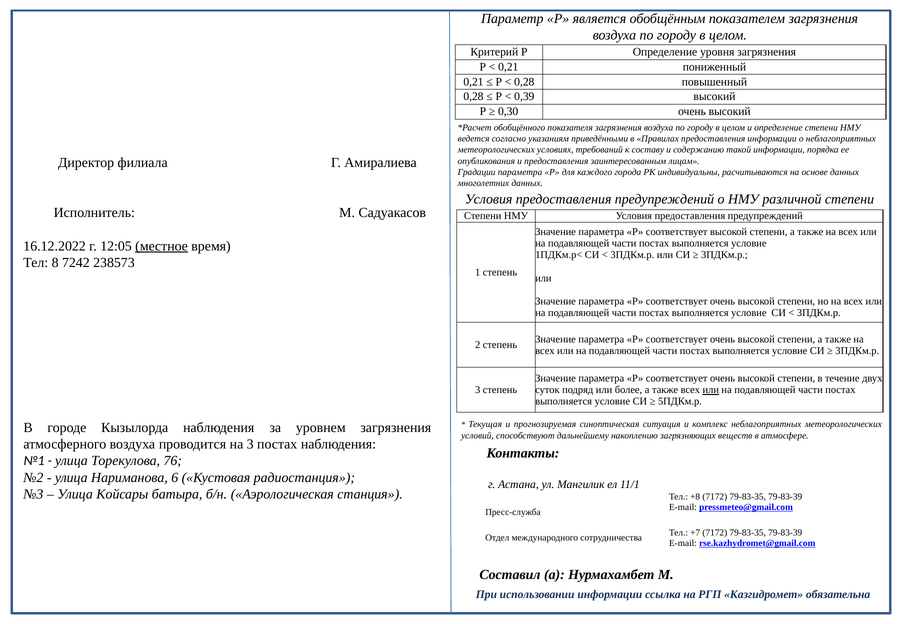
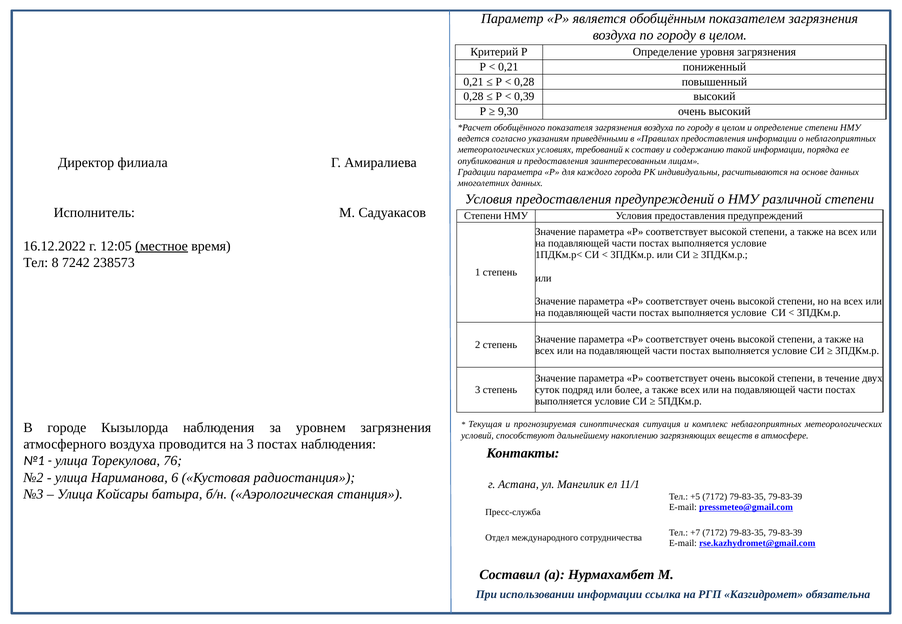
0,30: 0,30 -> 9,30
или at (711, 390) underline: present -> none
+8: +8 -> +5
